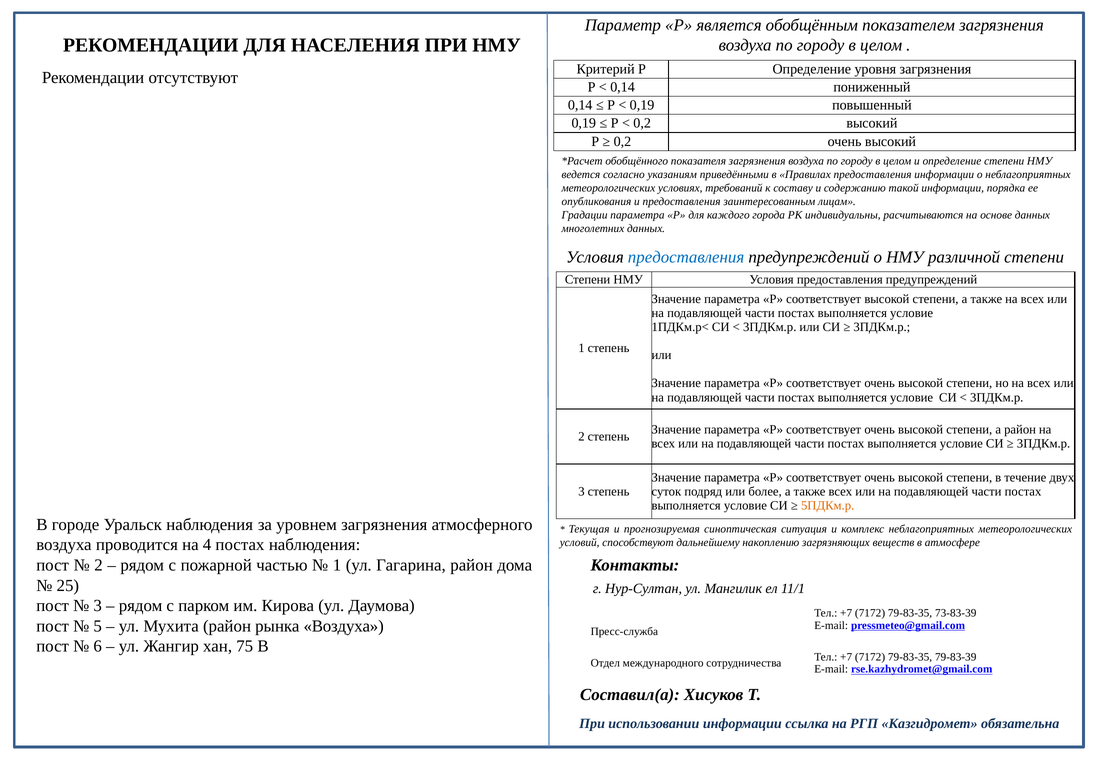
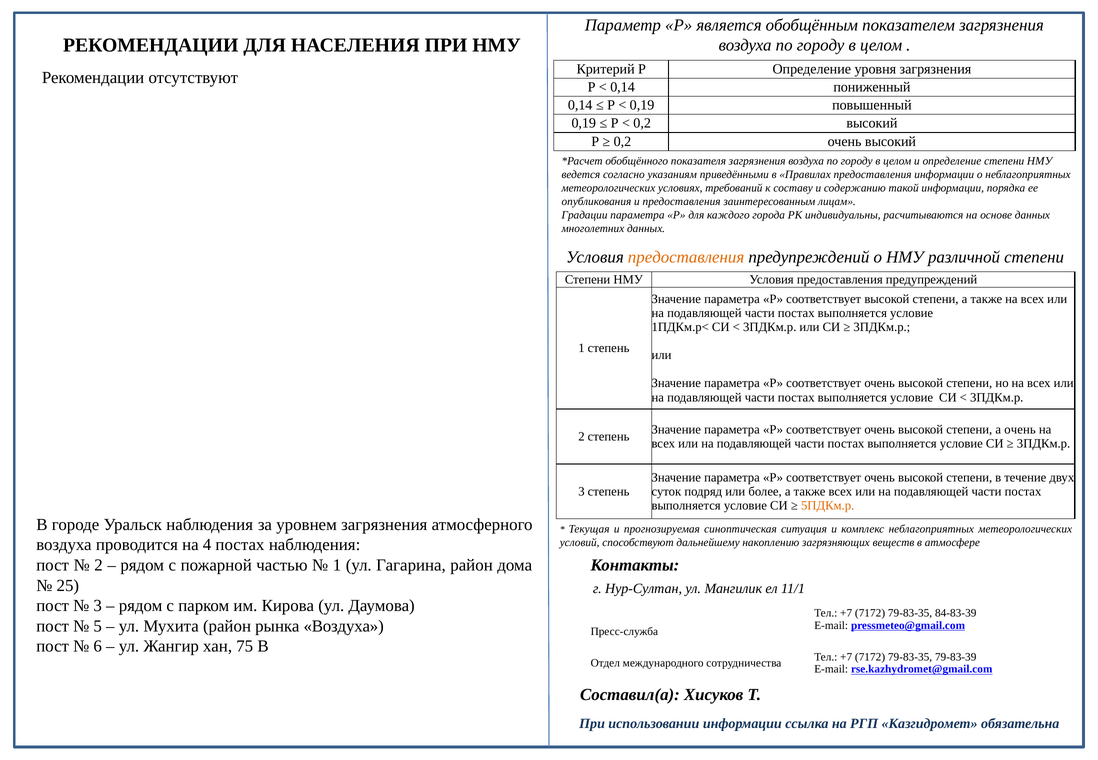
предоставления at (686, 257) colour: blue -> orange
а район: район -> очень
73-83-39: 73-83-39 -> 84-83-39
